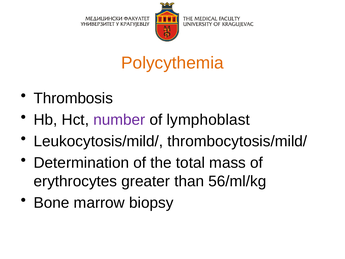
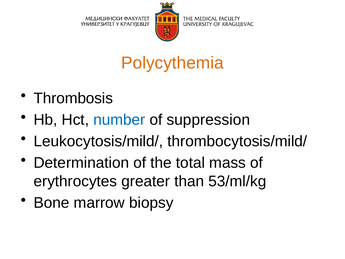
number colour: purple -> blue
lymphoblast: lymphoblast -> suppression
56/ml/kg: 56/ml/kg -> 53/ml/kg
